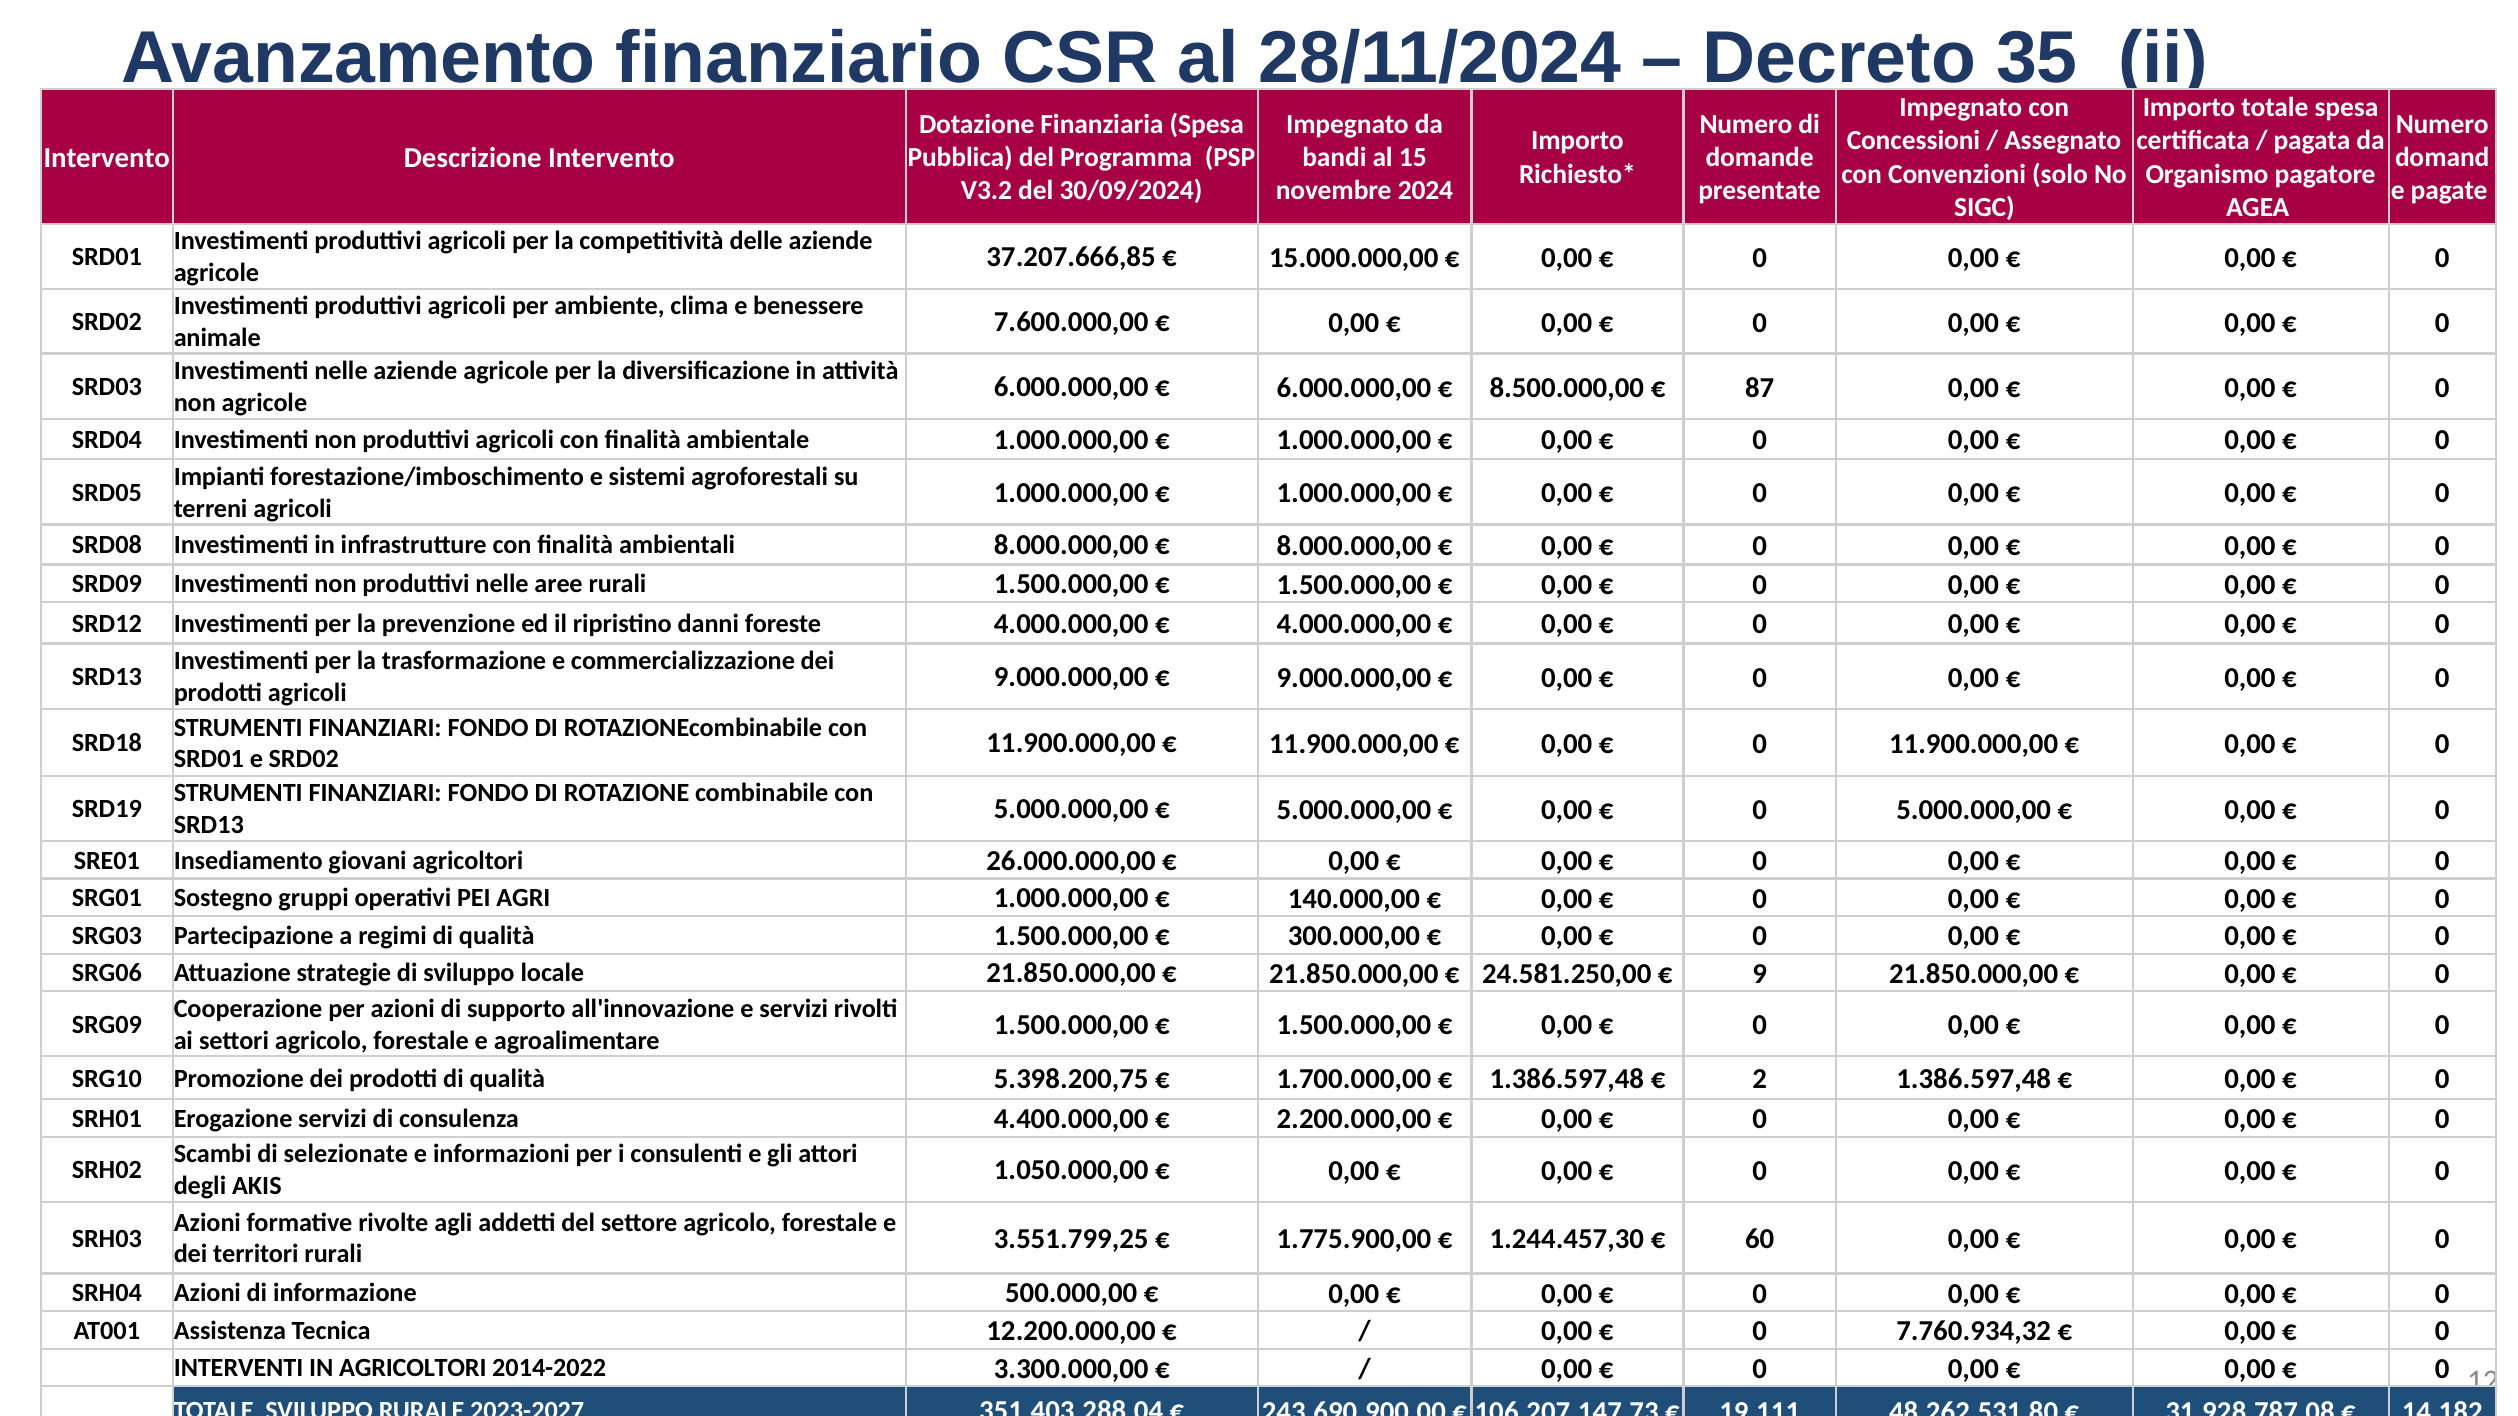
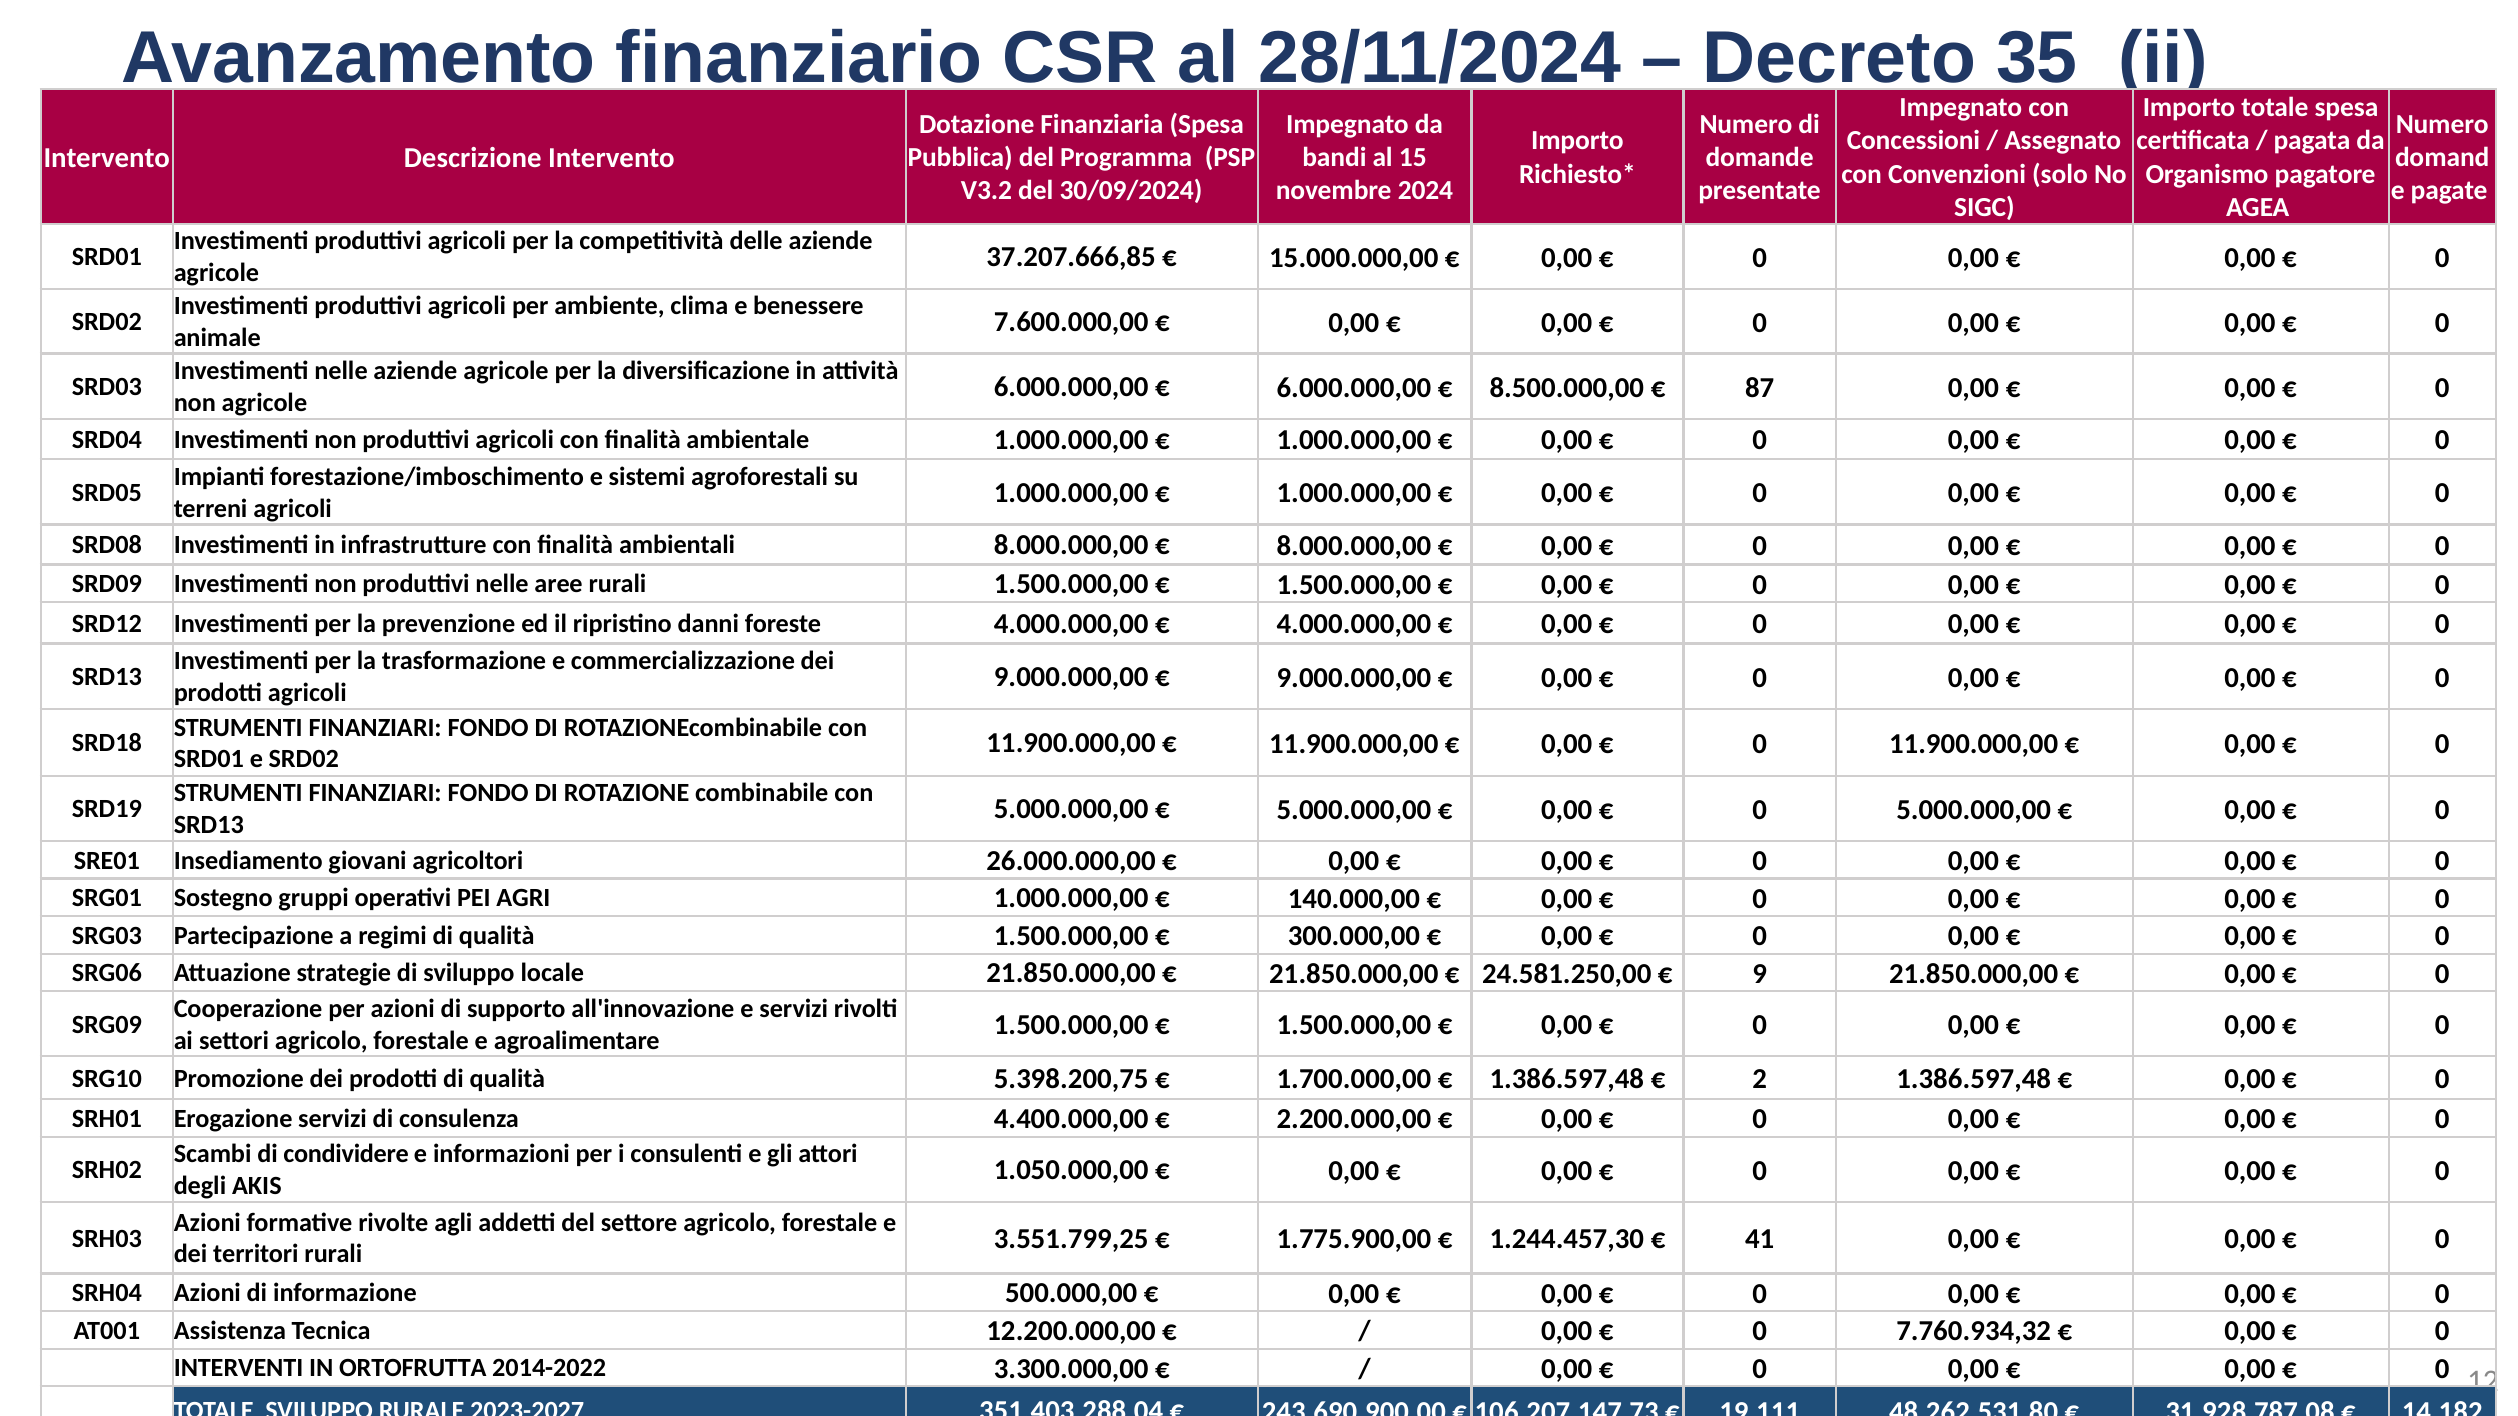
selezionate: selezionate -> condividere
60: 60 -> 41
IN AGRICOLTORI: AGRICOLTORI -> ORTOFRUTTA
